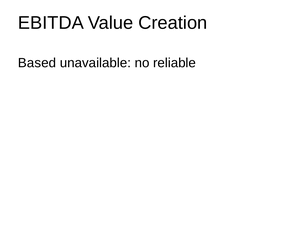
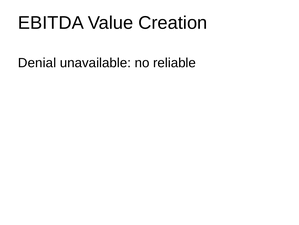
Based: Based -> Denial
